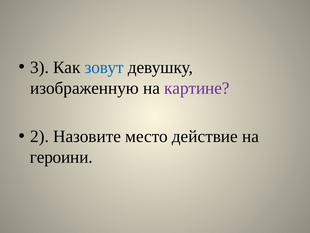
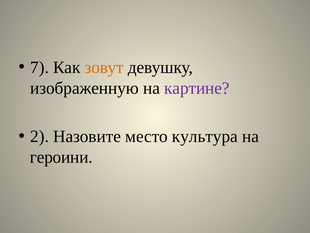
3: 3 -> 7
зовут colour: blue -> orange
действие: действие -> культура
